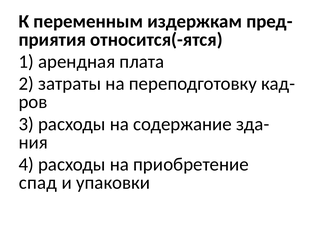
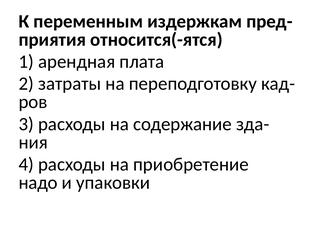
спад: спад -> надо
